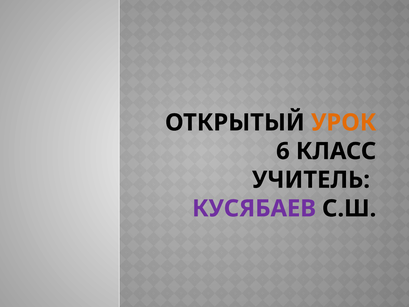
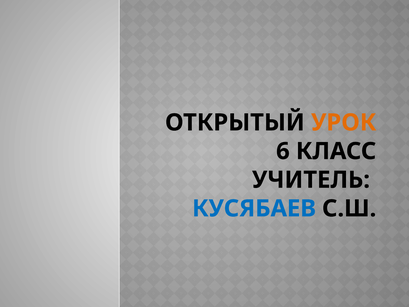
КУСЯБАЕВ colour: purple -> blue
